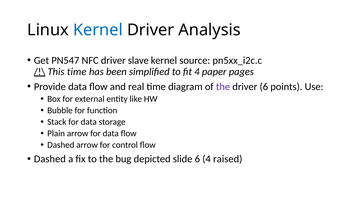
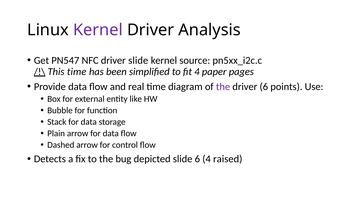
Kernel at (98, 30) colour: blue -> purple
driver slave: slave -> slide
Dashed at (50, 159): Dashed -> Detects
